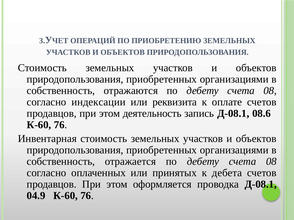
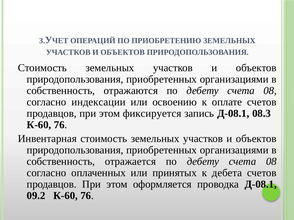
реквизита: реквизита -> освоению
деятельность: деятельность -> фиксируется
08.6: 08.6 -> 08.3
04.9: 04.9 -> 09.2
